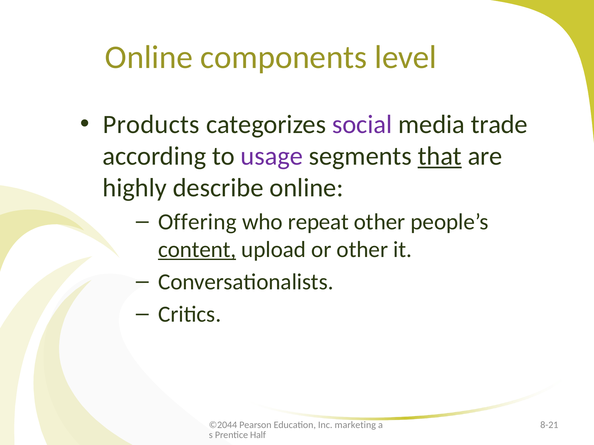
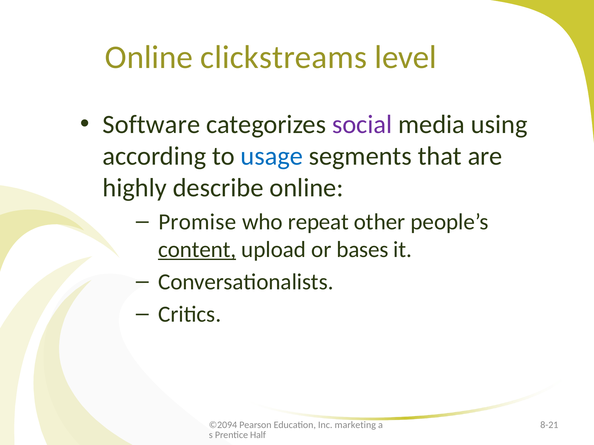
components: components -> clickstreams
Products: Products -> Software
trade: trade -> using
usage colour: purple -> blue
that underline: present -> none
Offering: Offering -> Promise
or other: other -> bases
©2044: ©2044 -> ©2094
